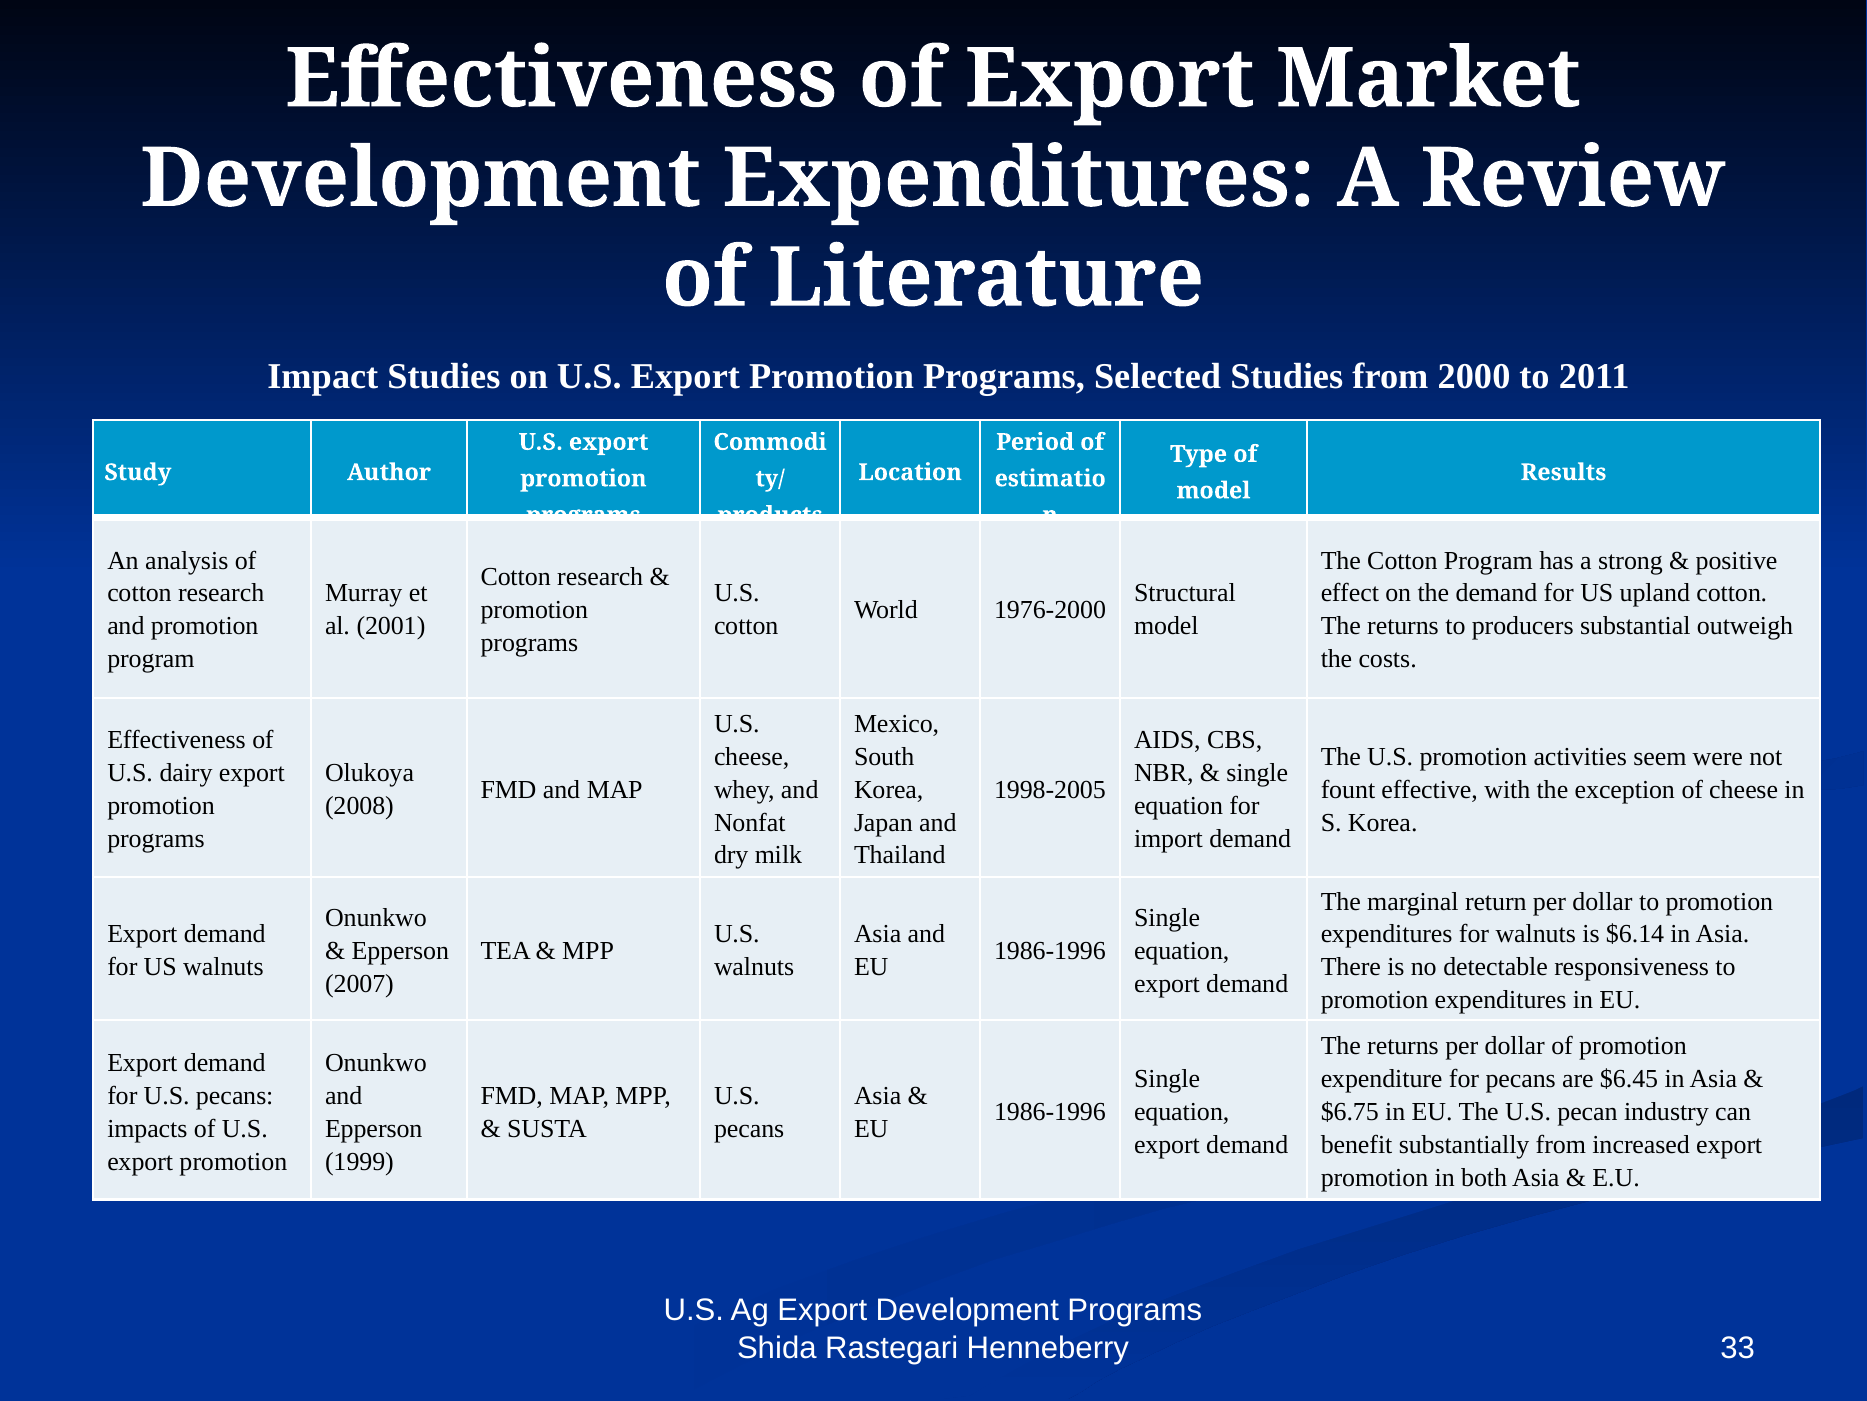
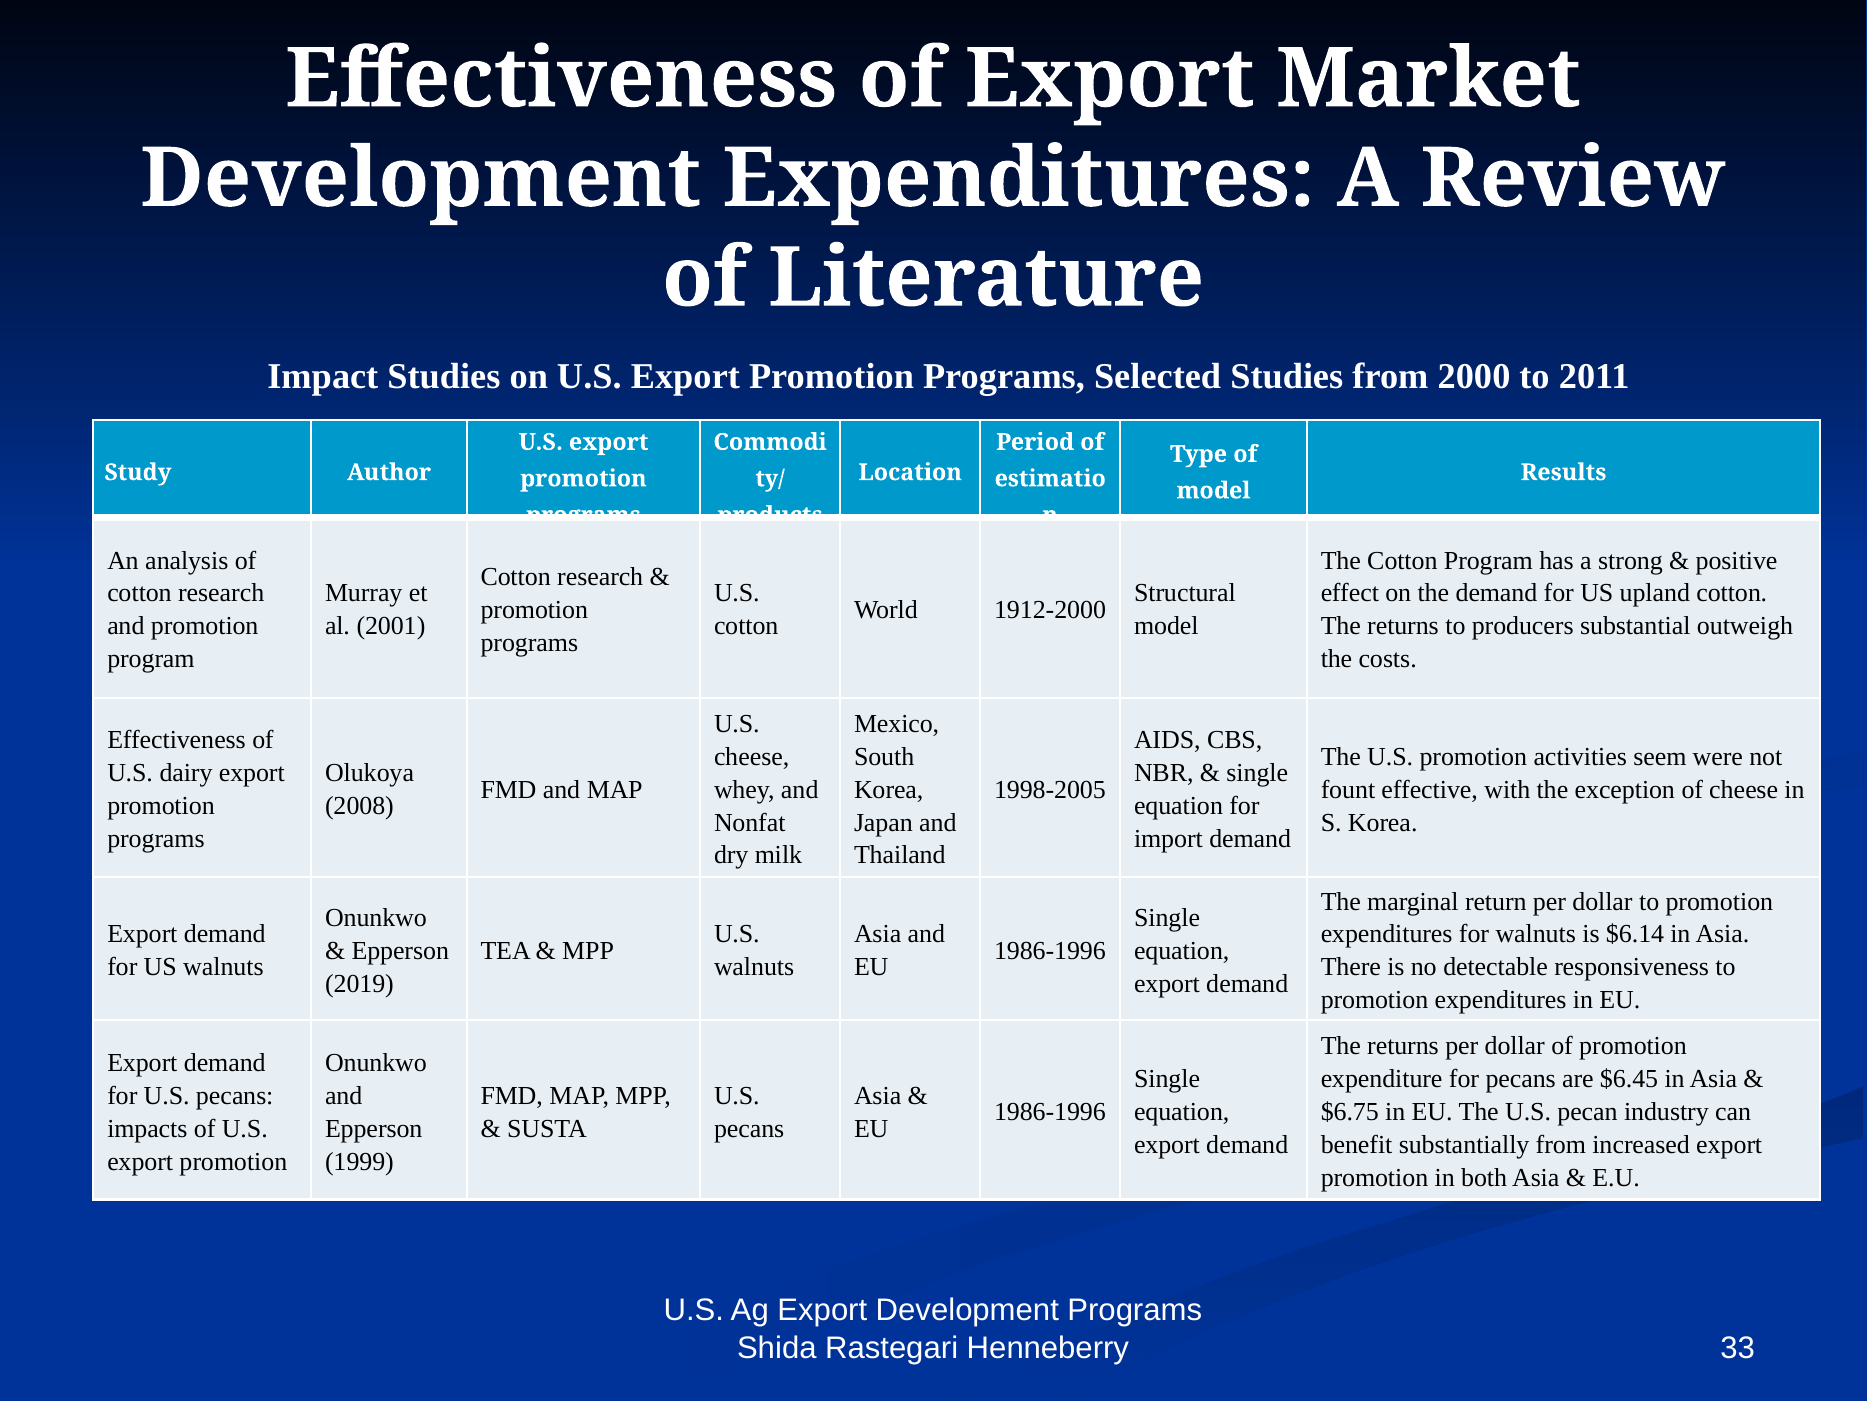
1976-2000: 1976-2000 -> 1912-2000
2007: 2007 -> 2019
